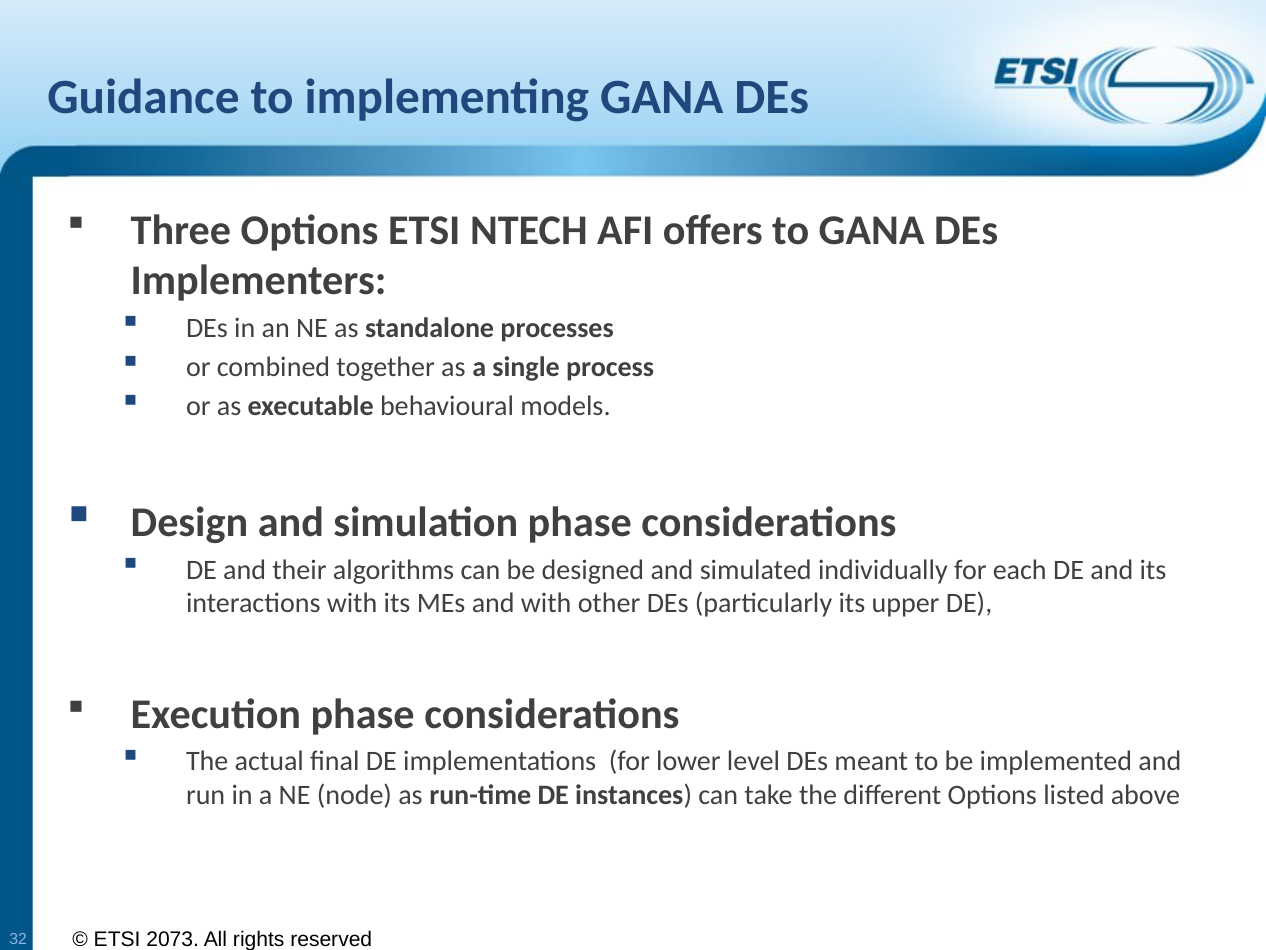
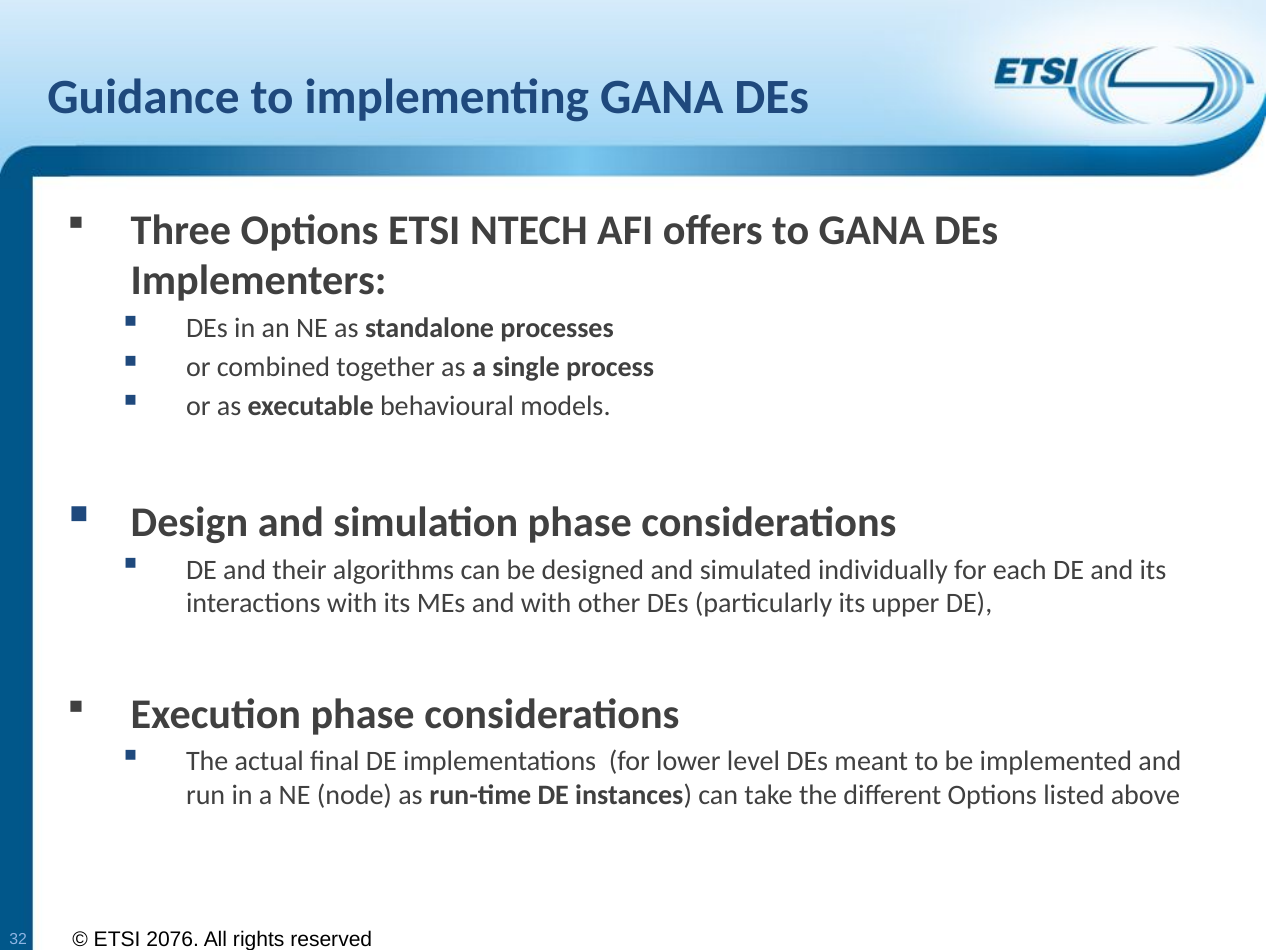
2073: 2073 -> 2076
